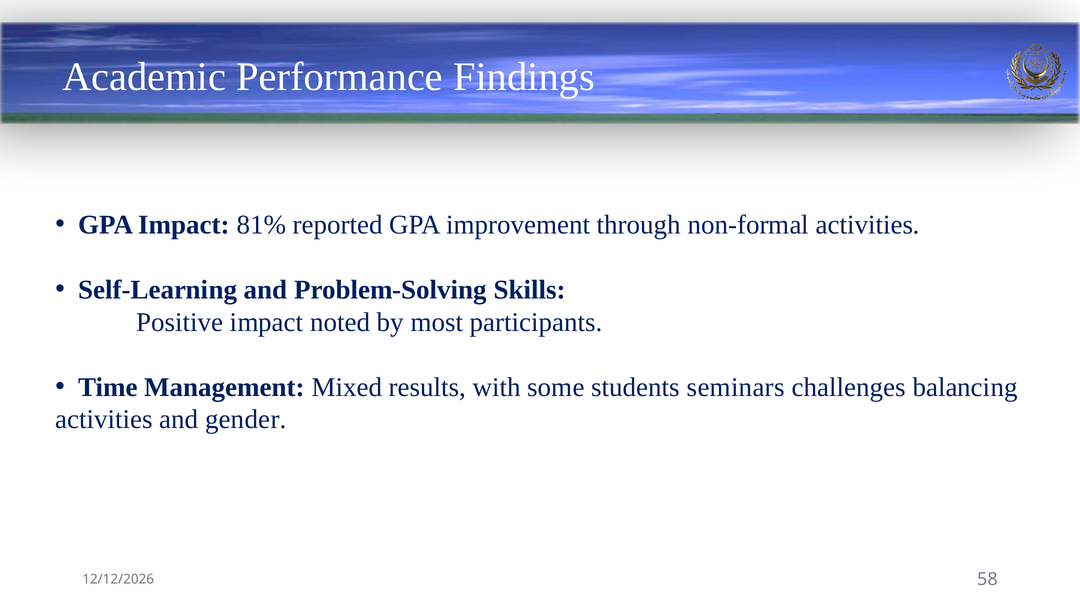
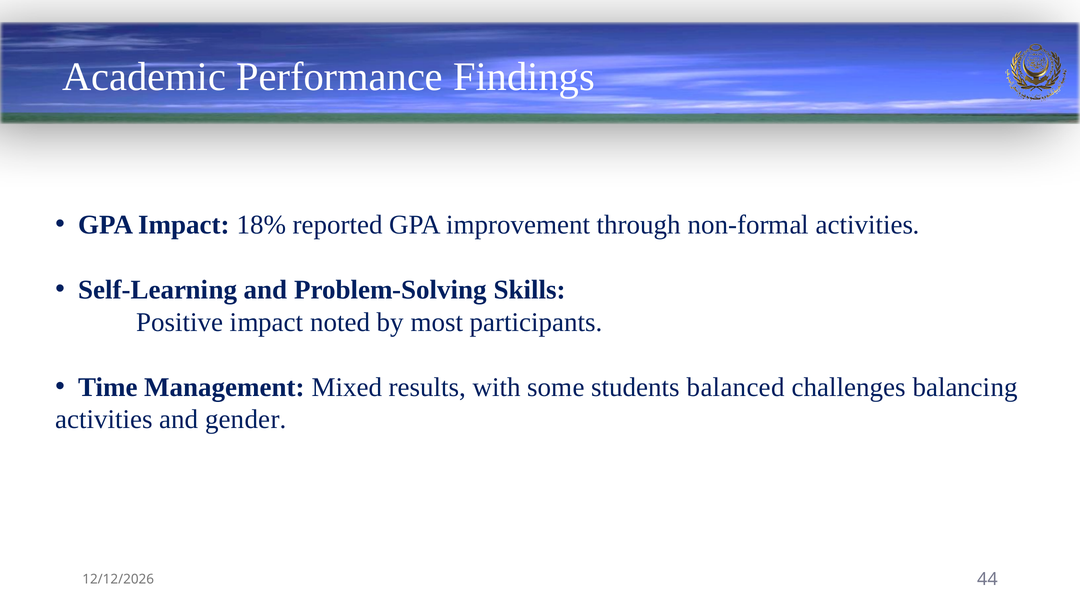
81%: 81% -> 18%
seminars: seminars -> balanced
58: 58 -> 44
